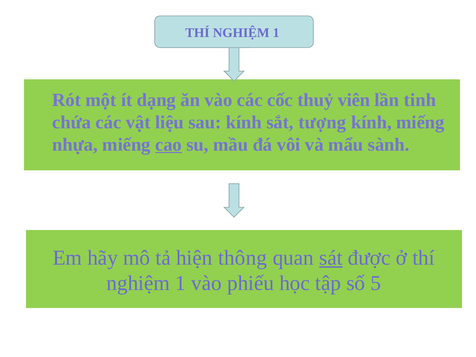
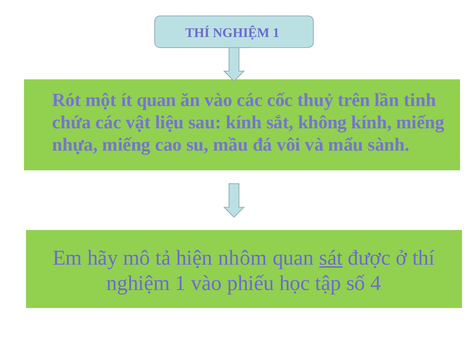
ít dạng: dạng -> quan
viên: viên -> trên
tượng: tượng -> không
cao underline: present -> none
thông: thông -> nhôm
5: 5 -> 4
